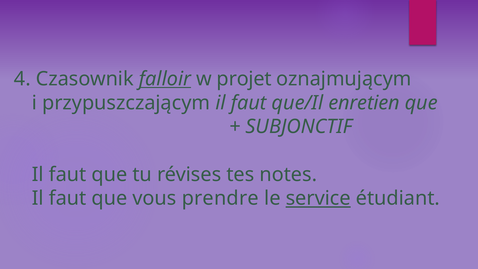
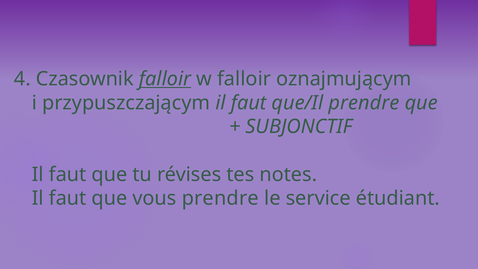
w projet: projet -> falloir
que/Il enretien: enretien -> prendre
service underline: present -> none
